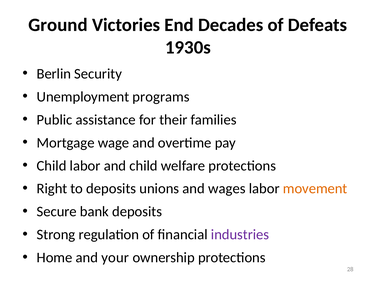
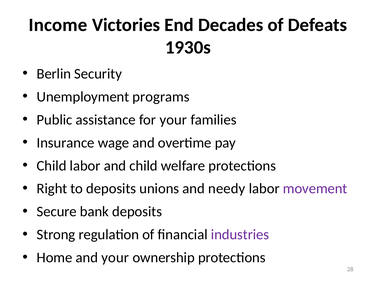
Ground: Ground -> Income
for their: their -> your
Mortgage: Mortgage -> Insurance
wages: wages -> needy
movement colour: orange -> purple
